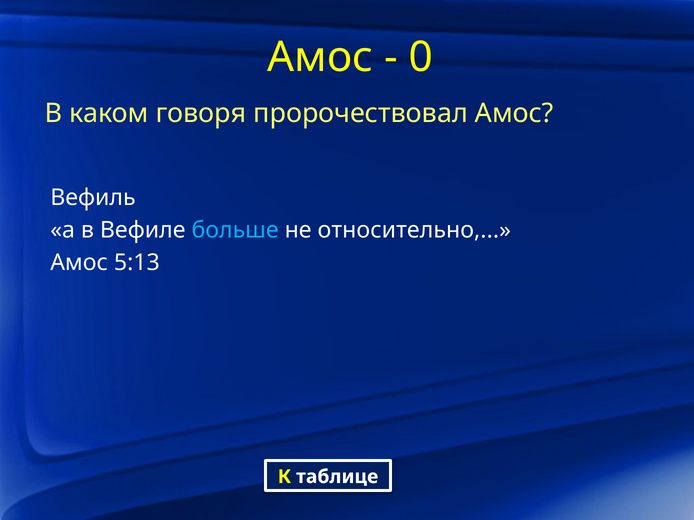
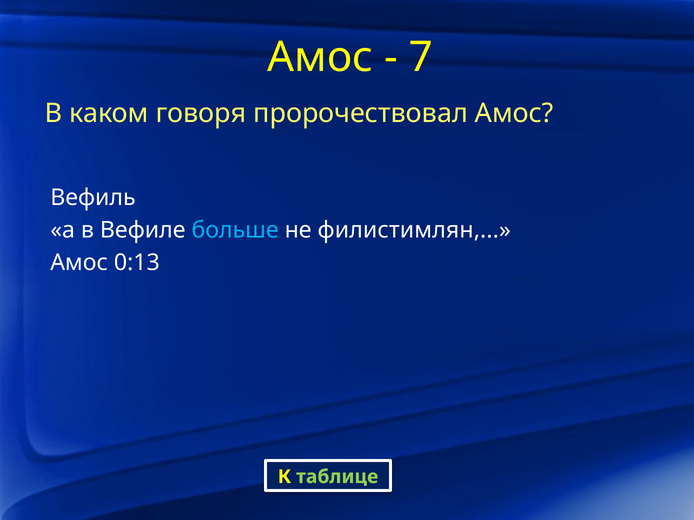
0: 0 -> 7
относительно: относительно -> филистимлян
5:13: 5:13 -> 0:13
таблице colour: white -> light green
